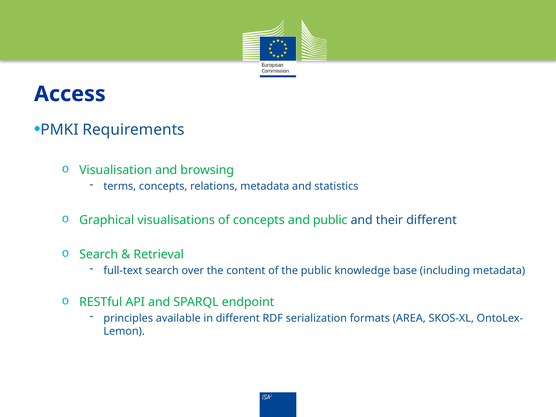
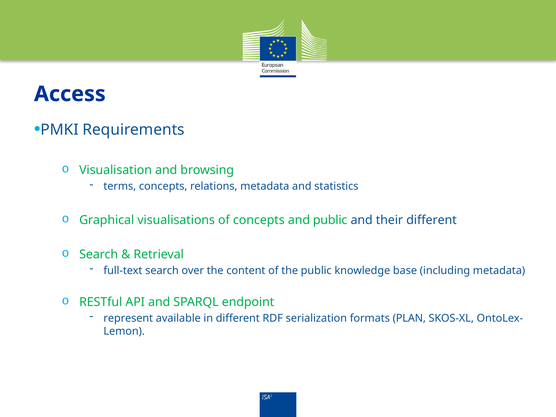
principles: principles -> represent
AREA: AREA -> PLAN
